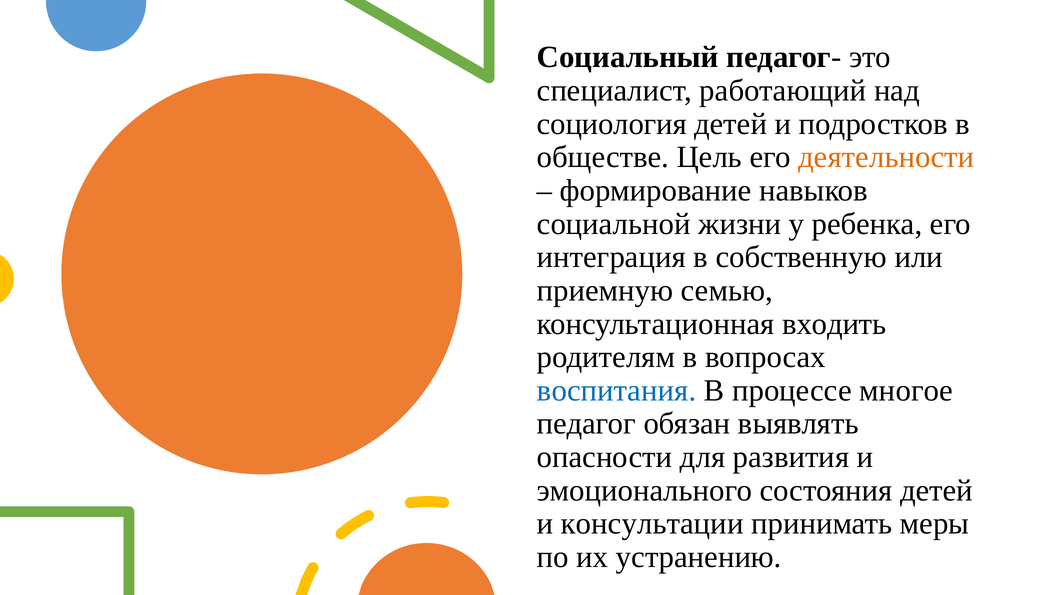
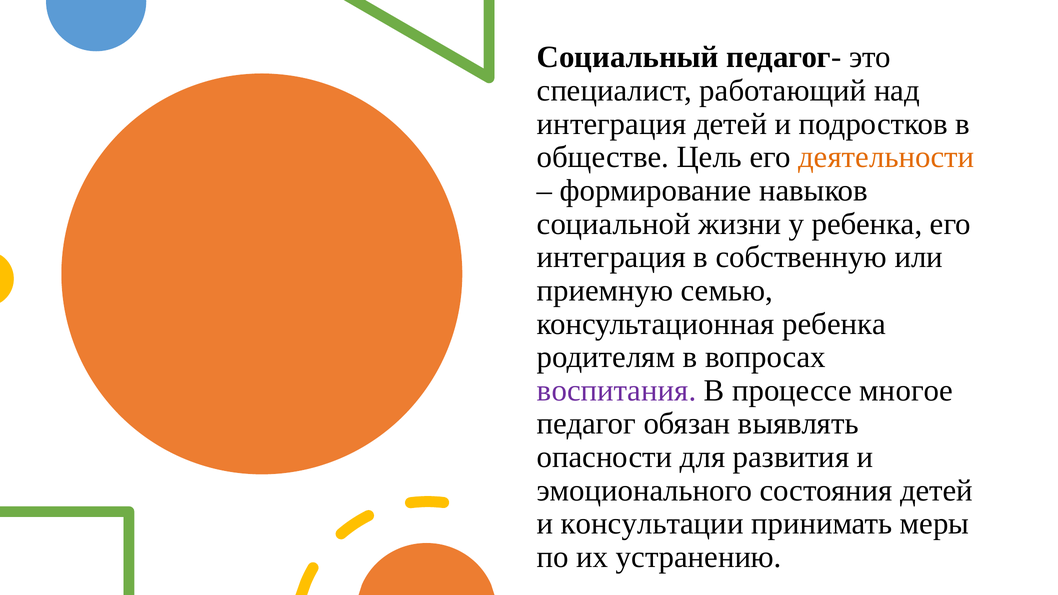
социология at (612, 124): социология -> интеграция
консультационная входить: входить -> ребенка
воспитания colour: blue -> purple
